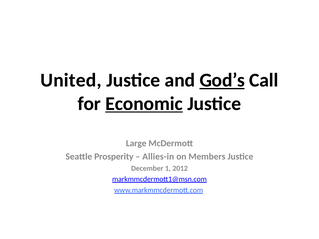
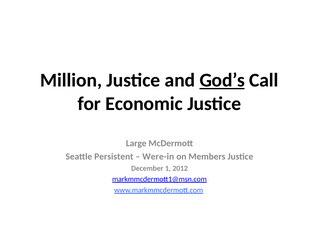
United: United -> Million
Economic underline: present -> none
Prosperity: Prosperity -> Persistent
Allies-in: Allies-in -> Were-in
